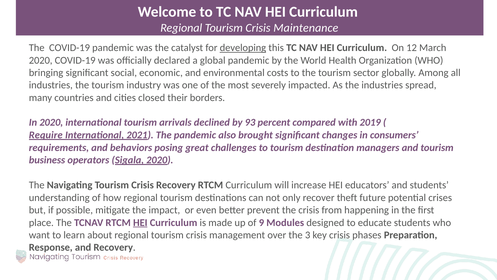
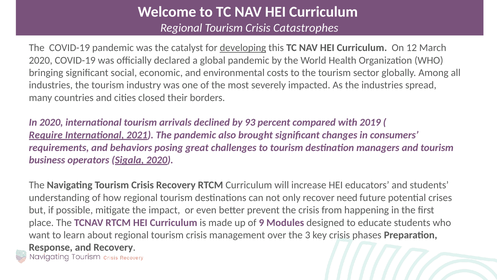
Maintenance: Maintenance -> Catastrophes
theft: theft -> need
HEI at (140, 222) underline: present -> none
